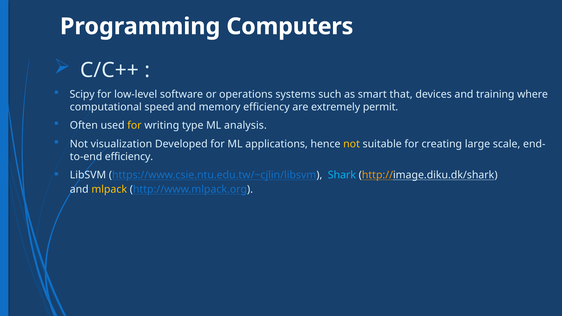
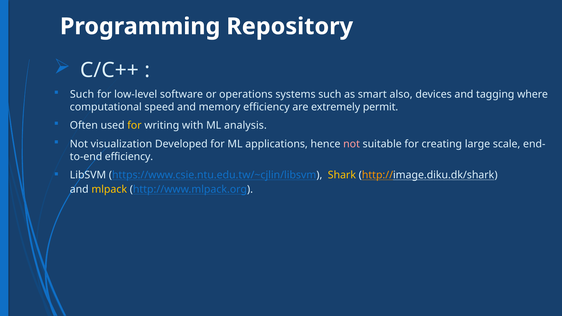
Computers: Computers -> Repository
Scipy at (82, 94): Scipy -> Such
that: that -> also
training: training -> tagging
type: type -> with
not at (352, 144) colour: yellow -> pink
Shark colour: light blue -> yellow
